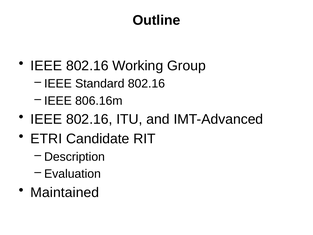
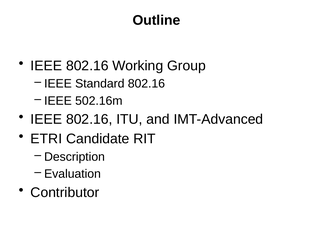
806.16m: 806.16m -> 502.16m
Maintained: Maintained -> Contributor
